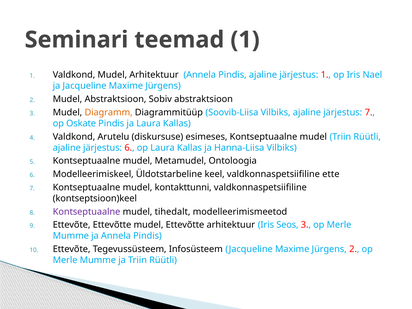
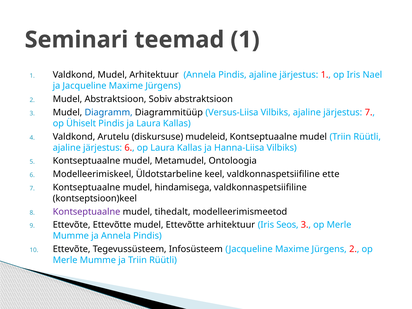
Diagramm colour: orange -> blue
Soovib-Liisa: Soovib-Liisa -> Versus-Liisa
Oskate: Oskate -> Ühiselt
esimeses: esimeses -> mudeleid
kontakttunni: kontakttunni -> hindamisega
